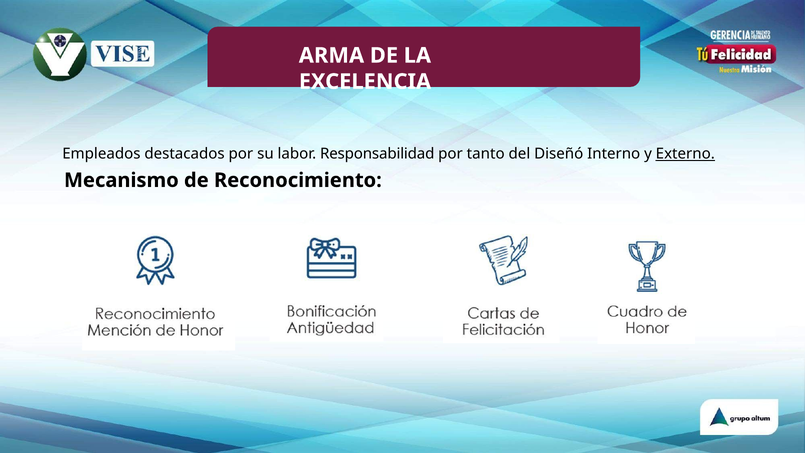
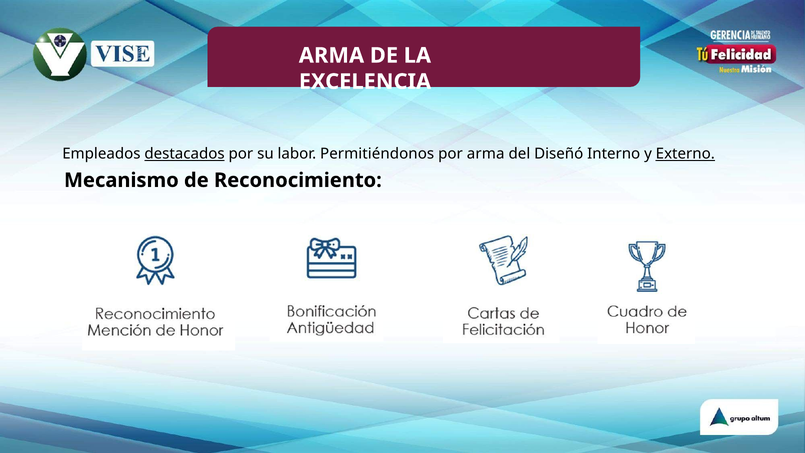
destacados underline: none -> present
Responsabilidad: Responsabilidad -> Permitiéndonos
por tanto: tanto -> arma
